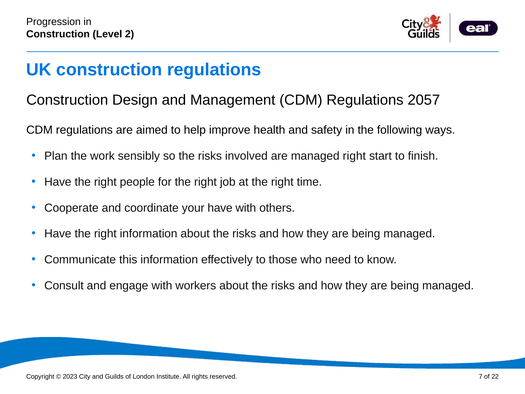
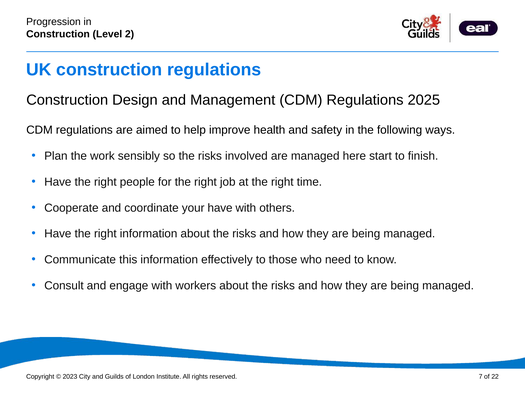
2057: 2057 -> 2025
managed right: right -> here
